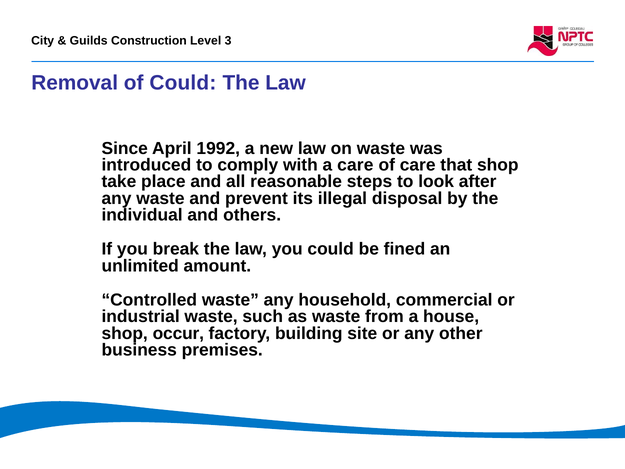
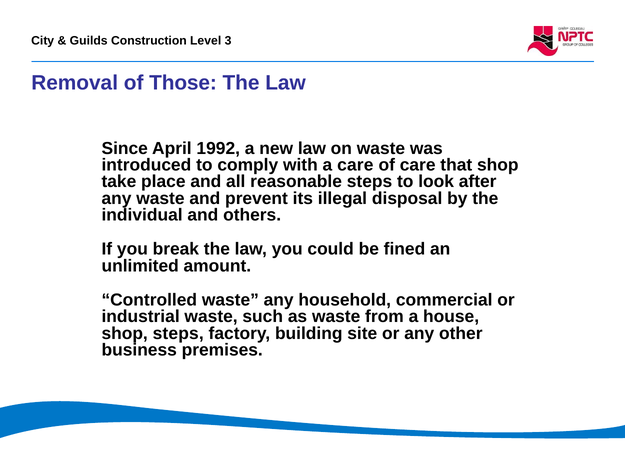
of Could: Could -> Those
shop occur: occur -> steps
